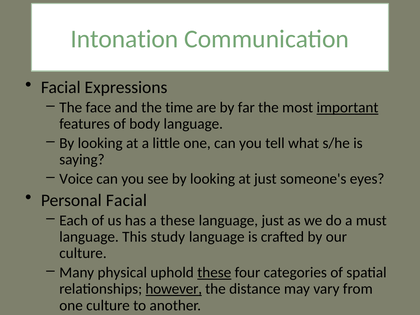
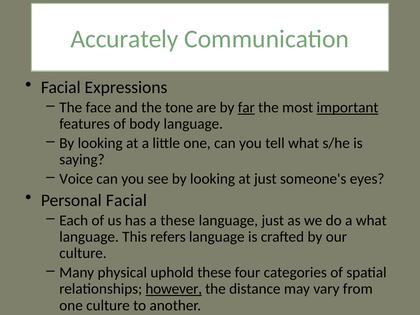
Intonation: Intonation -> Accurately
time: time -> tone
far underline: none -> present
a must: must -> what
study: study -> refers
these at (214, 273) underline: present -> none
